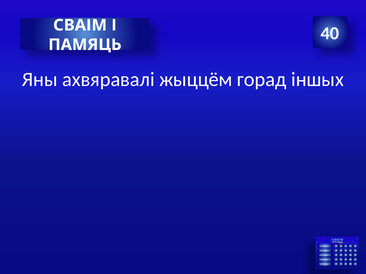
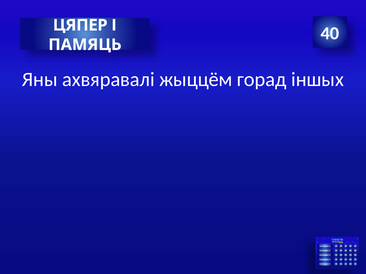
СВАІМ: СВАІМ -> ЦЯПЕР
